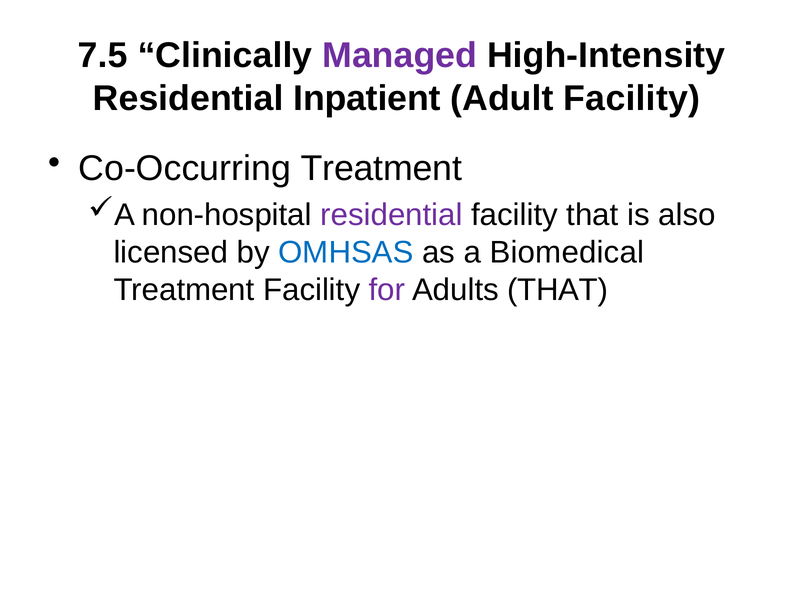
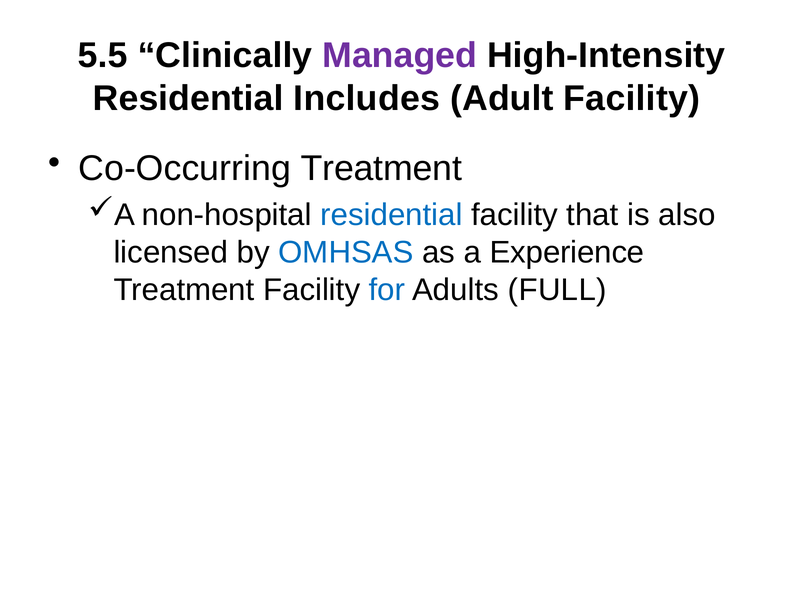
7.5: 7.5 -> 5.5
Inpatient: Inpatient -> Includes
residential at (392, 215) colour: purple -> blue
Biomedical: Biomedical -> Experience
for colour: purple -> blue
Adults THAT: THAT -> FULL
